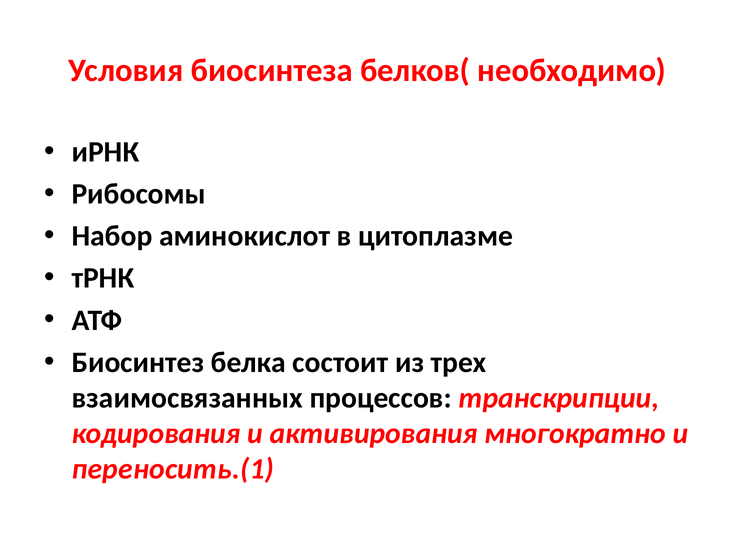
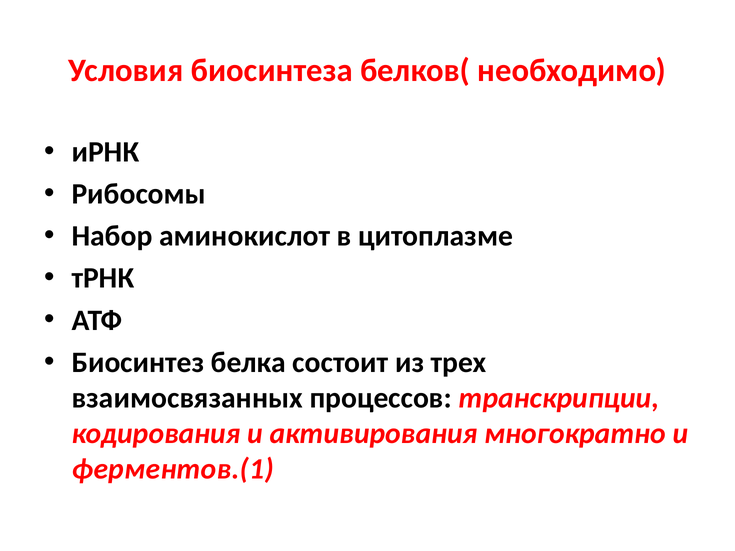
переносить.(1: переносить.(1 -> ферментов.(1
